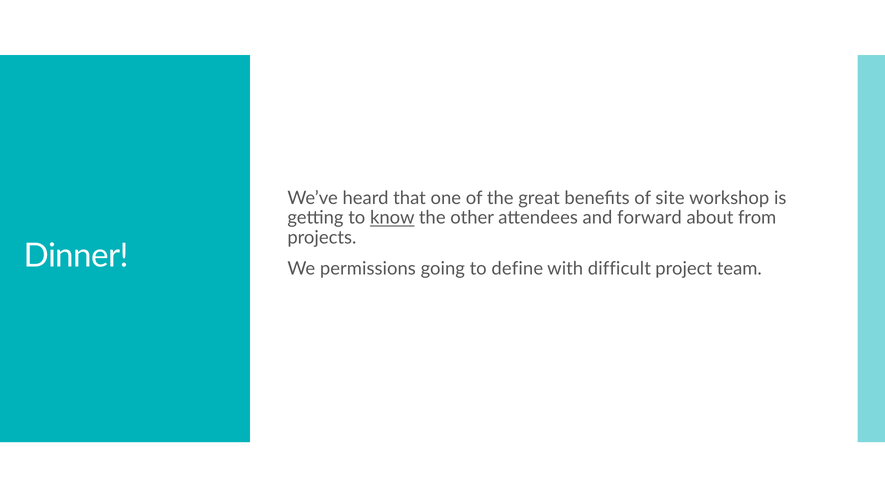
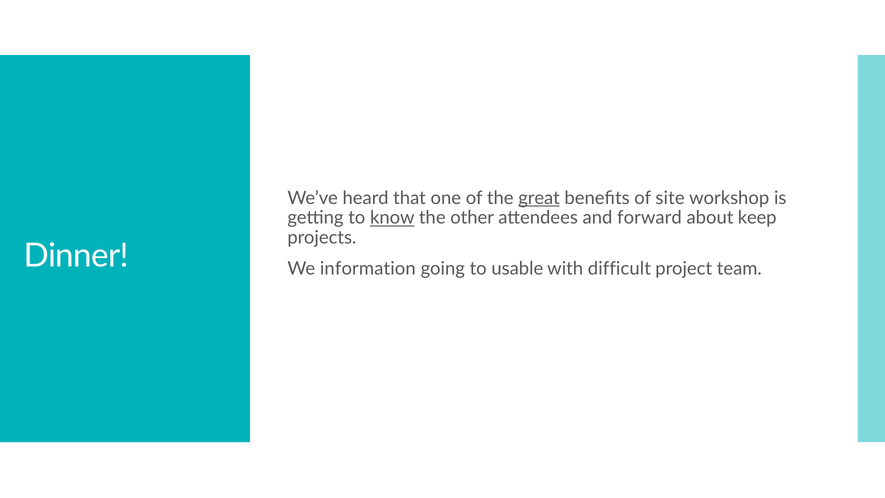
great underline: none -> present
from: from -> keep
permissions: permissions -> information
define: define -> usable
